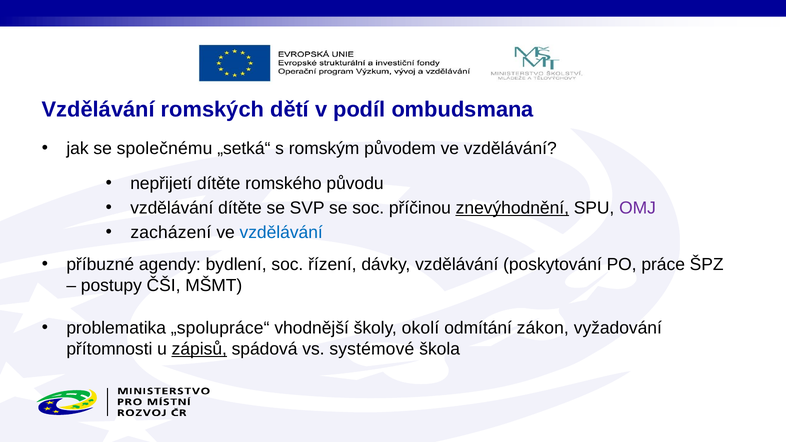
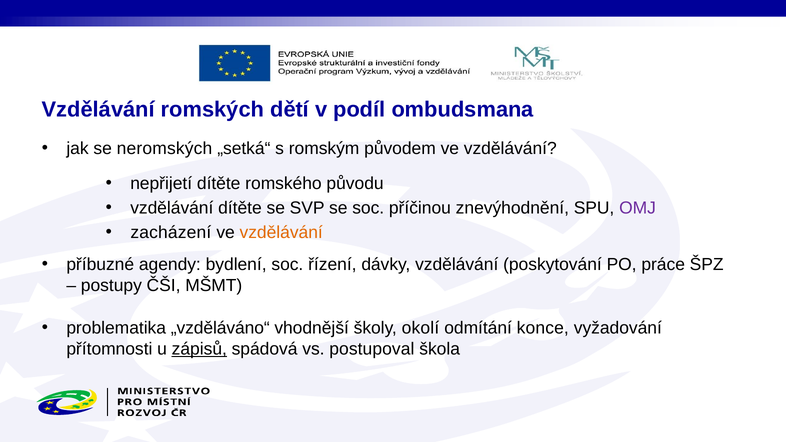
společnému: společnému -> neromských
znevýhodnění underline: present -> none
vzdělávání at (281, 233) colour: blue -> orange
„spolupráce“: „spolupráce“ -> „vzděláváno“
zákon: zákon -> konce
systémové: systémové -> postupoval
